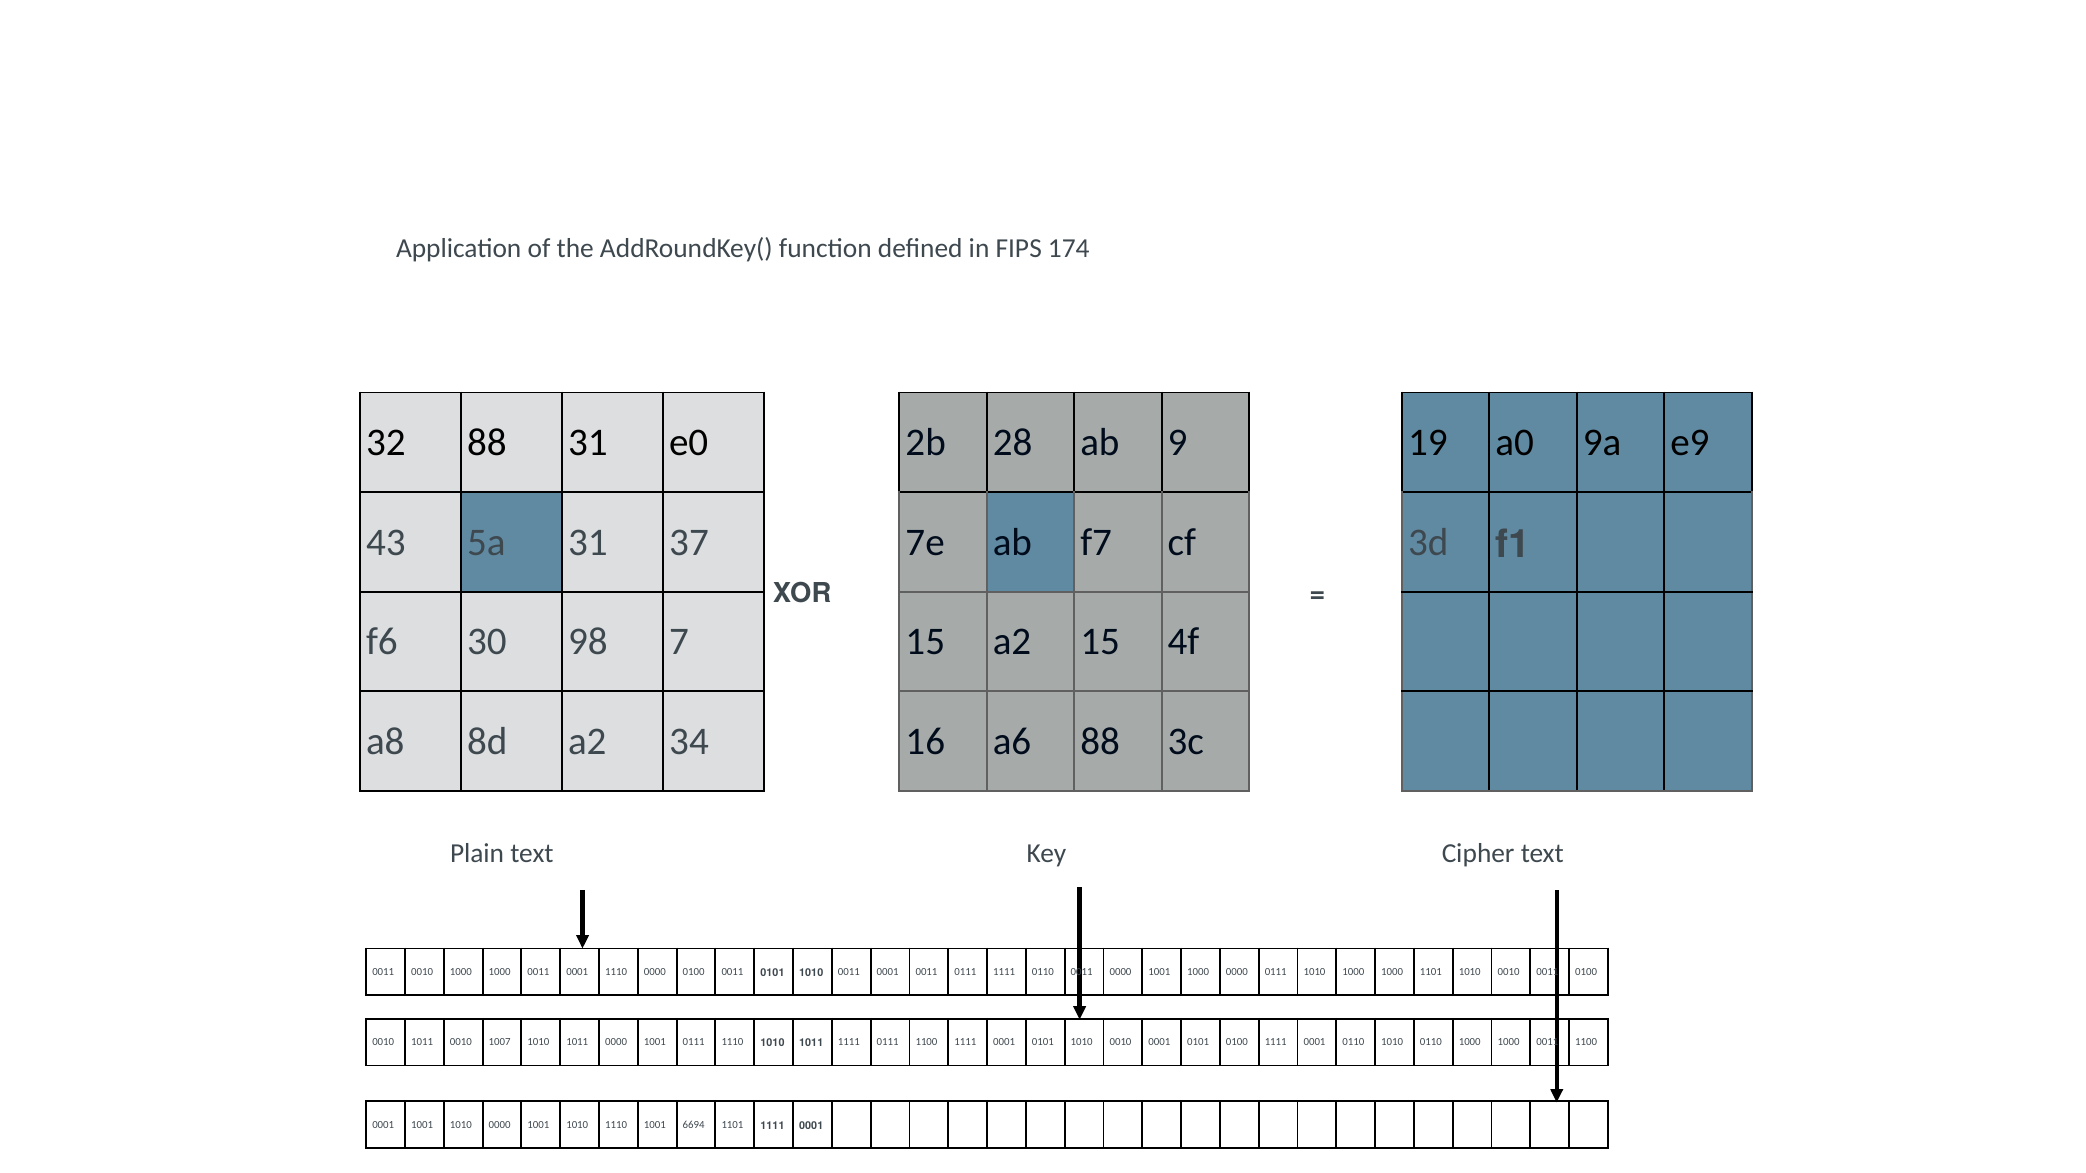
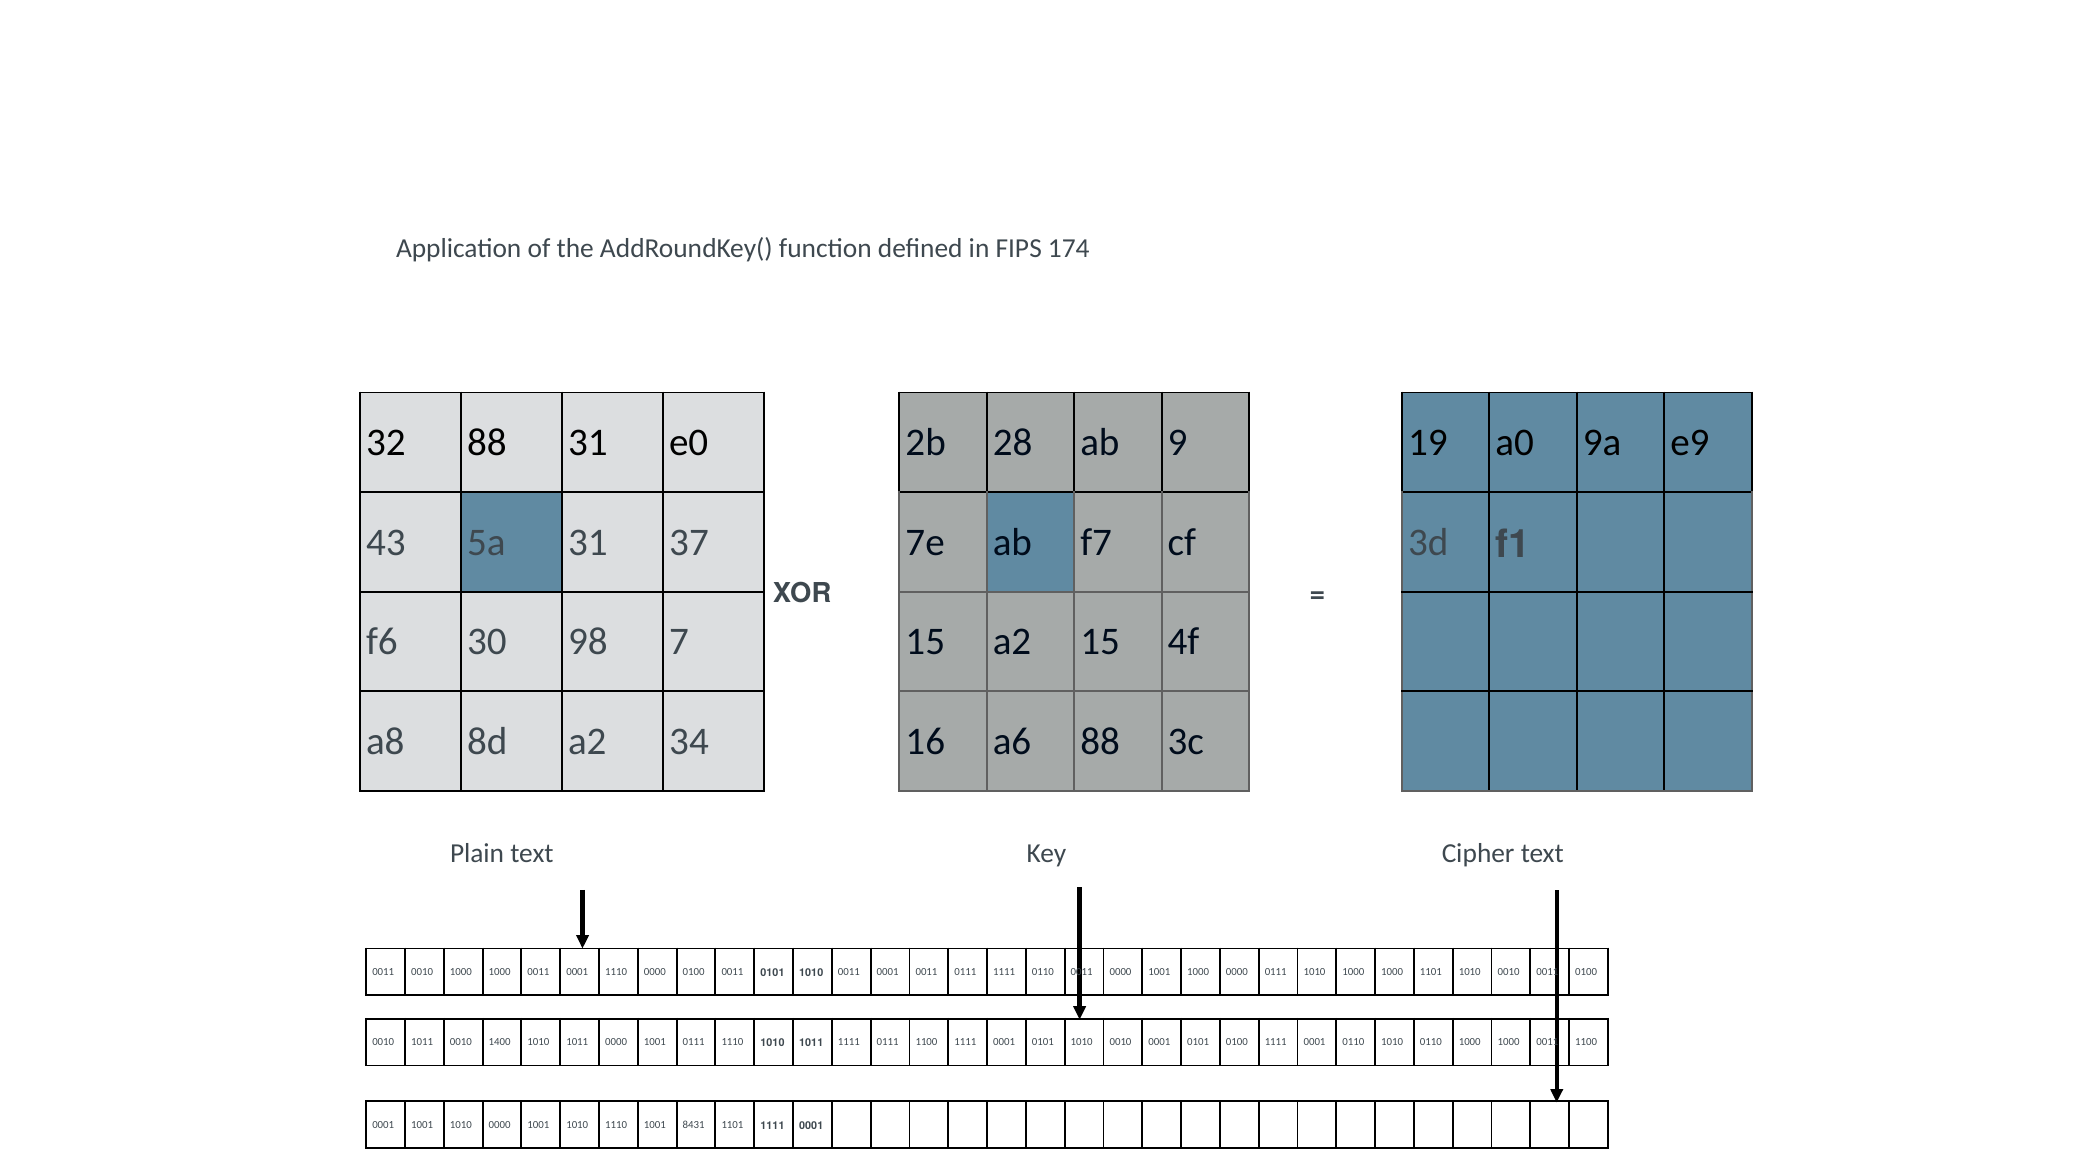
1007: 1007 -> 1400
6694: 6694 -> 8431
